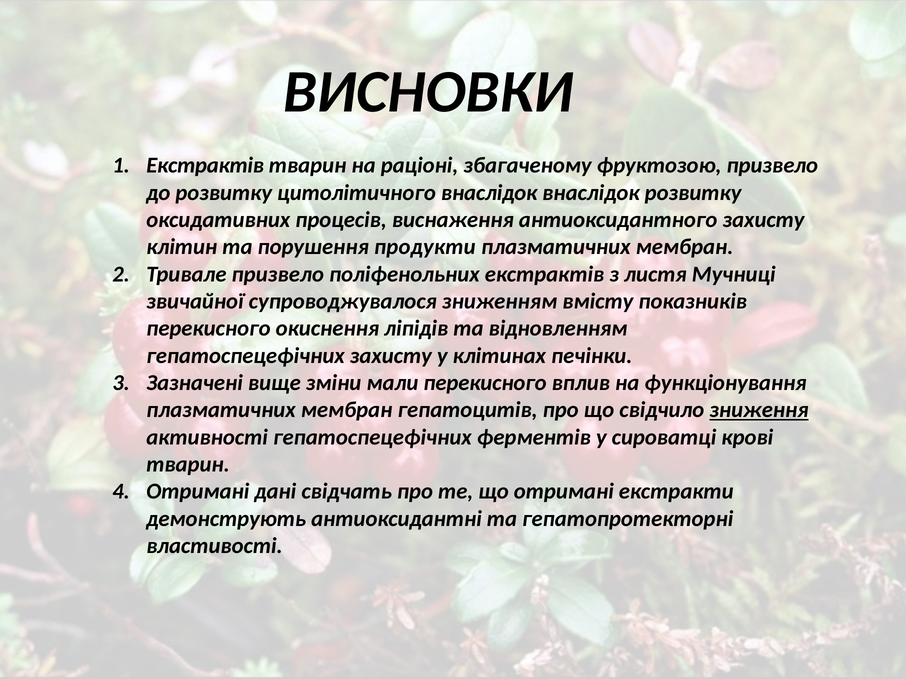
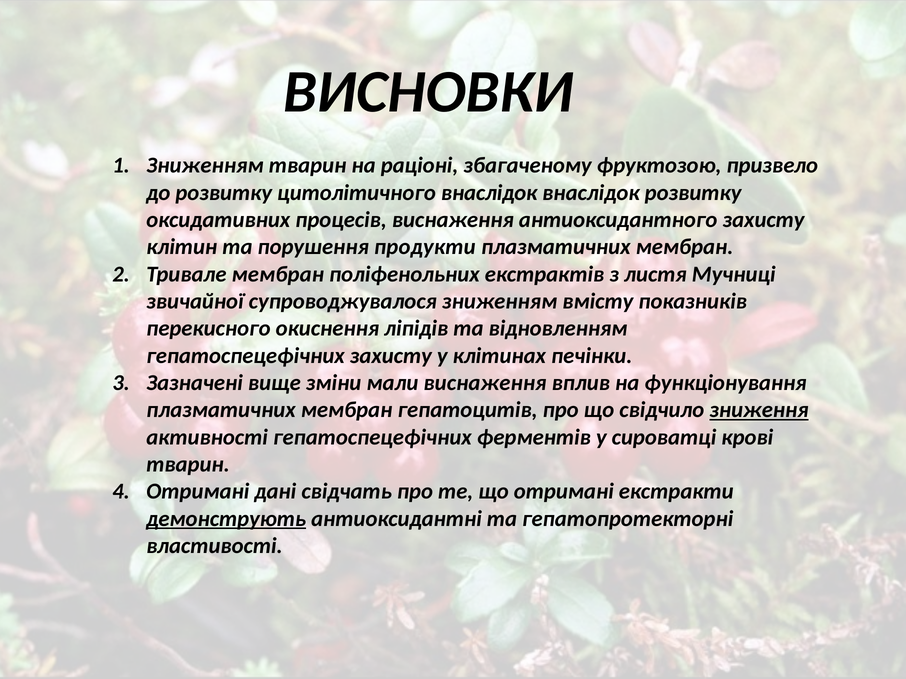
Екстрактів at (205, 166): Екстрактів -> Зниженням
Тривале призвело: призвело -> мембран
мали перекисного: перекисного -> виснаження
демонструють underline: none -> present
